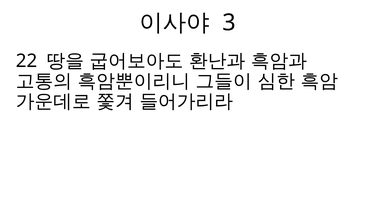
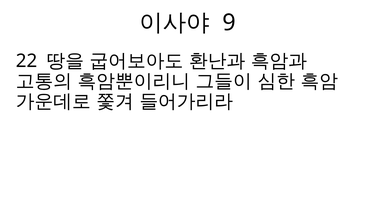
3: 3 -> 9
